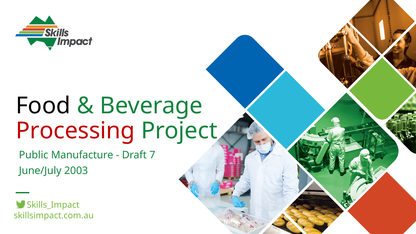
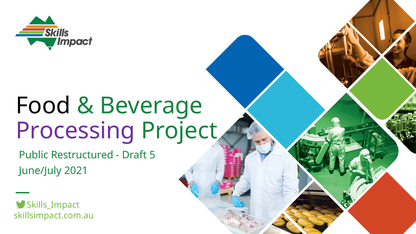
Processing colour: red -> purple
Manufacture: Manufacture -> Restructured
7: 7 -> 5
2003: 2003 -> 2021
